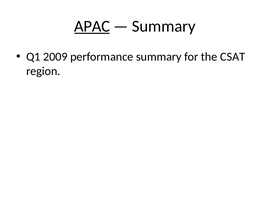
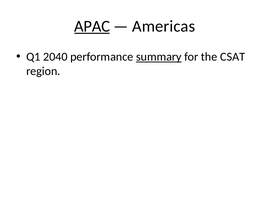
Summary at (164, 26): Summary -> Americas
2009: 2009 -> 2040
summary at (159, 57) underline: none -> present
